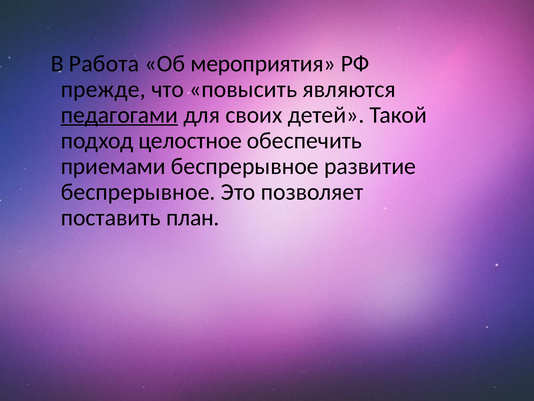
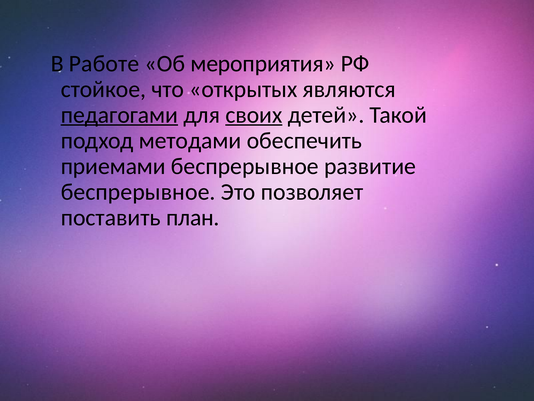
Работа: Работа -> Работе
прежде: прежде -> стойкое
повысить: повысить -> открытых
своих underline: none -> present
целостное: целостное -> методами
